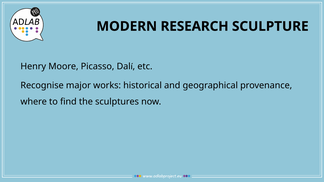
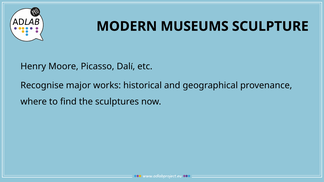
RESEARCH: RESEARCH -> MUSEUMS
